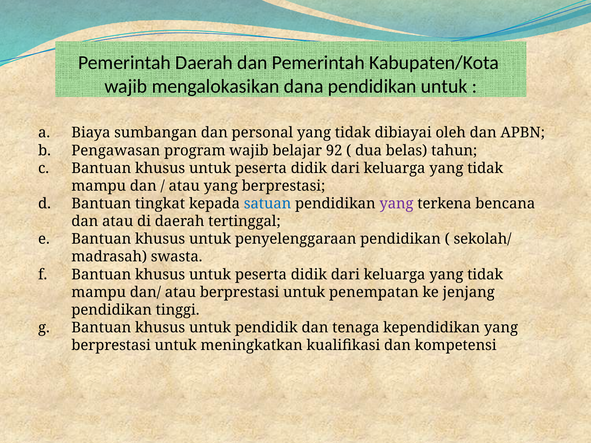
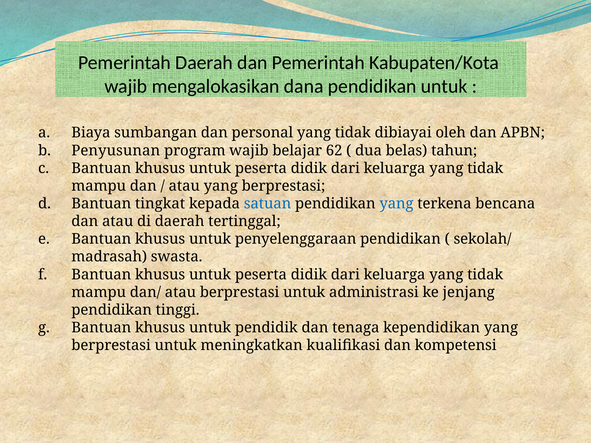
Pengawasan: Pengawasan -> Penyusunan
92: 92 -> 62
yang at (396, 204) colour: purple -> blue
penempatan: penempatan -> administrasi
